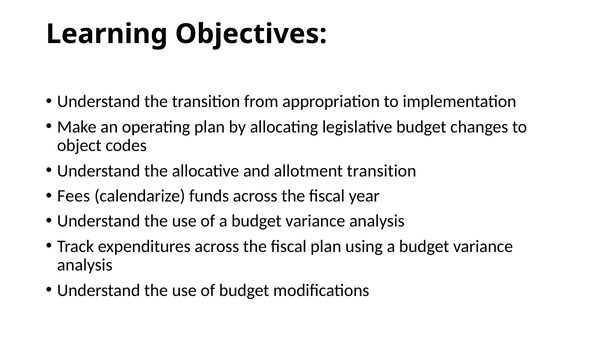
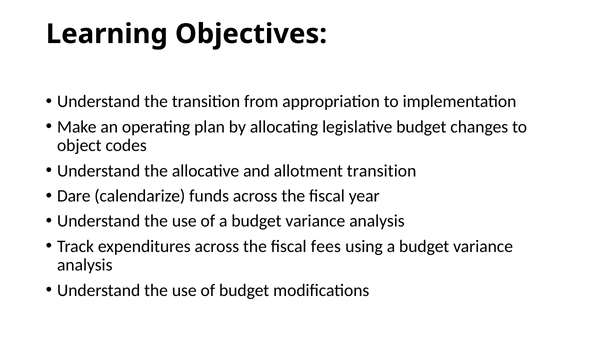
Fees: Fees -> Dare
fiscal plan: plan -> fees
